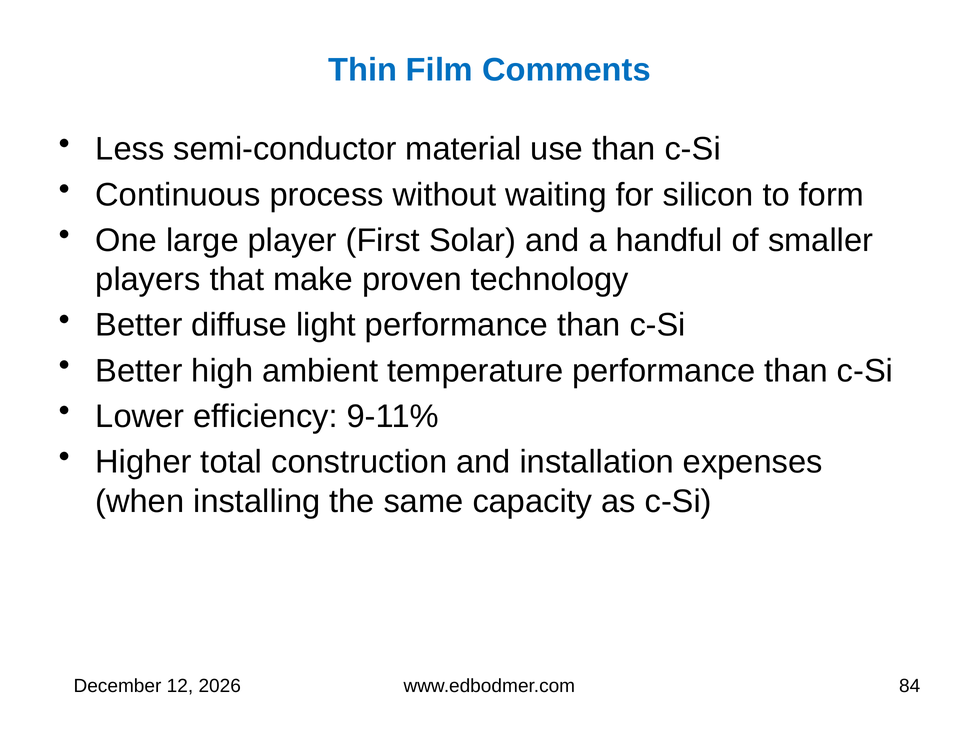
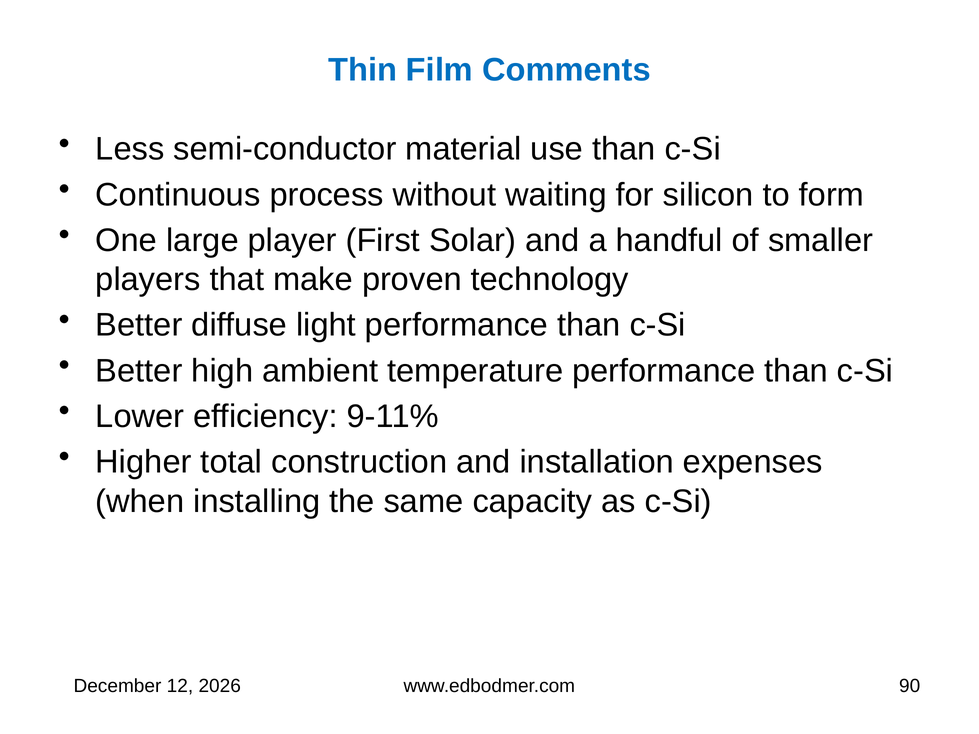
84: 84 -> 90
